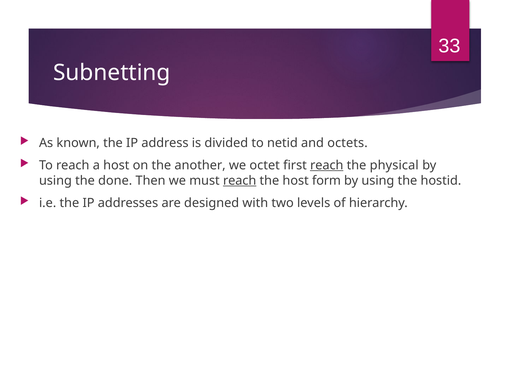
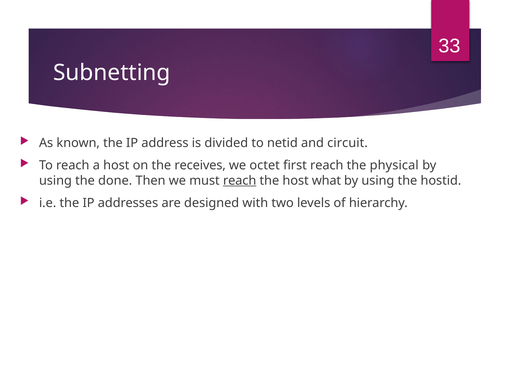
octets: octets -> circuit
another: another -> receives
reach at (327, 166) underline: present -> none
form: form -> what
